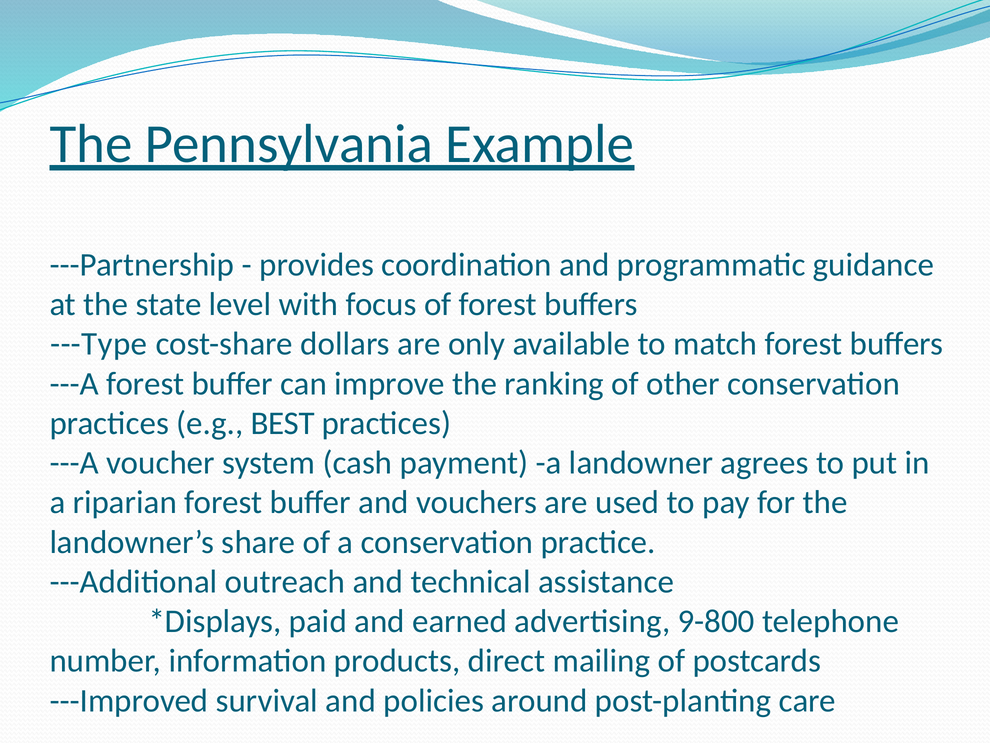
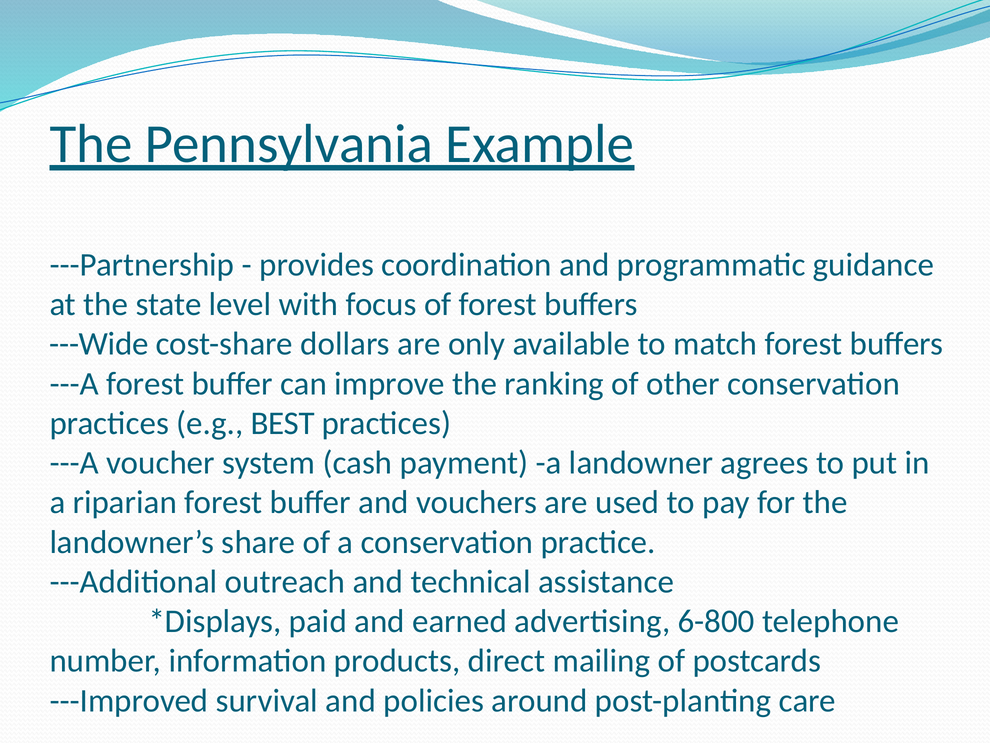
---Type: ---Type -> ---Wide
9-800: 9-800 -> 6-800
